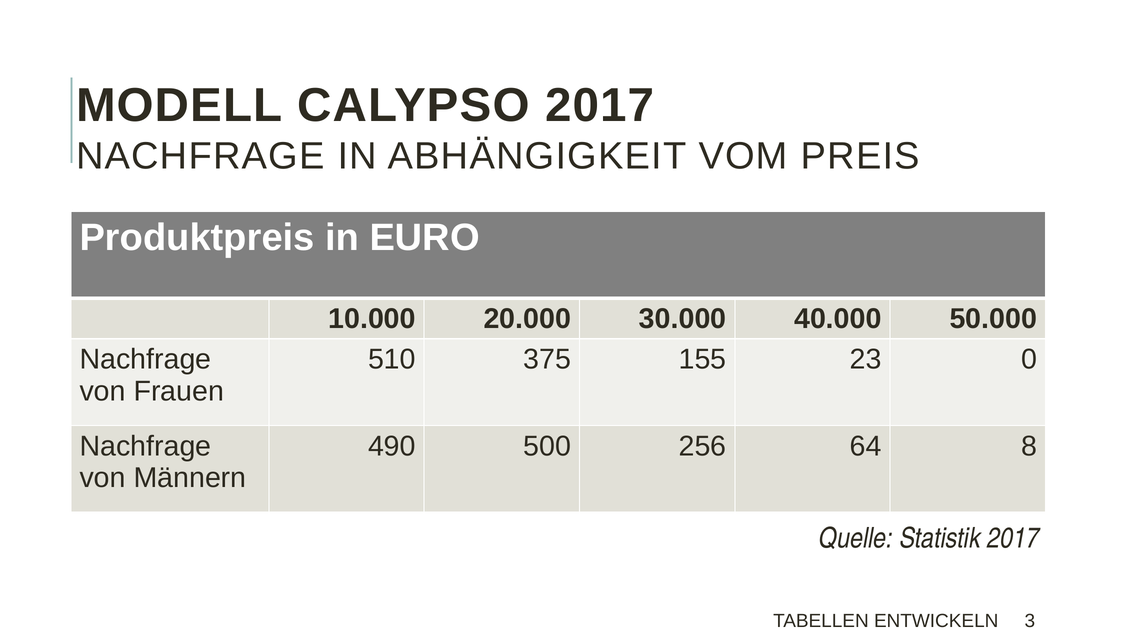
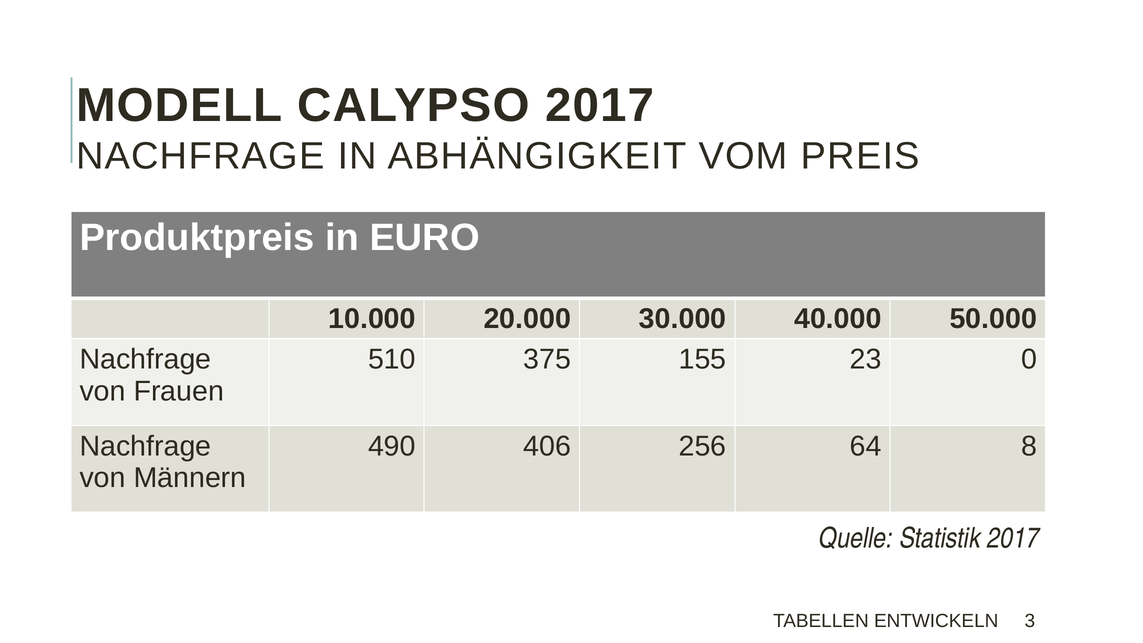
500: 500 -> 406
